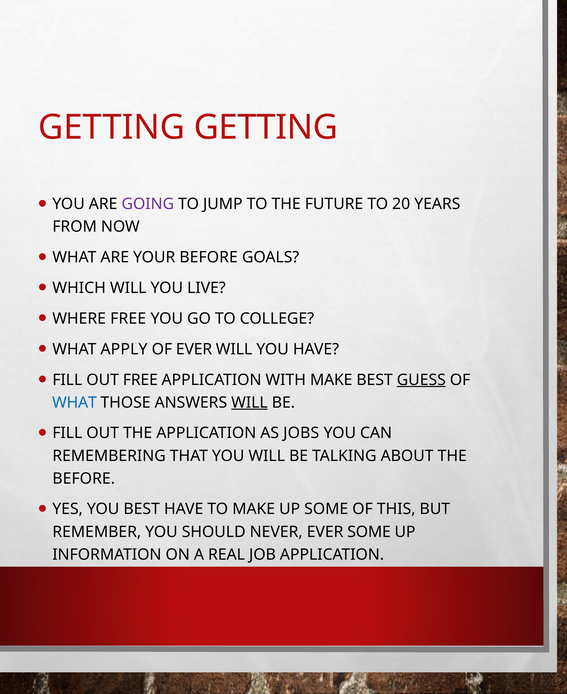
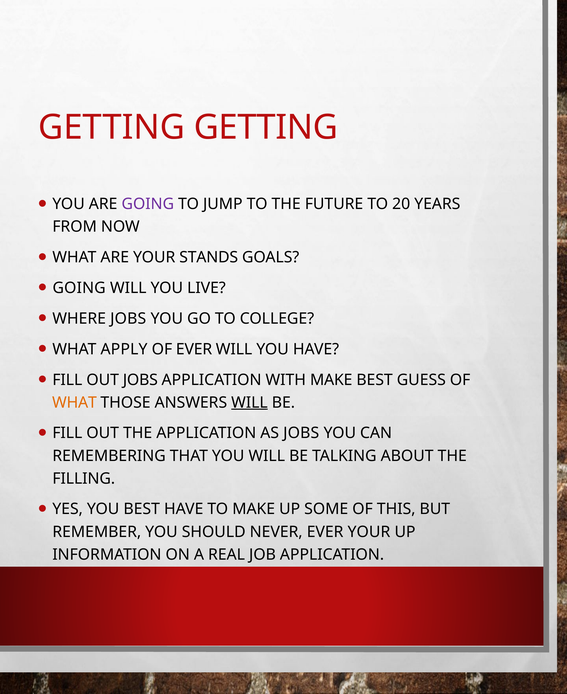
YOUR BEFORE: BEFORE -> STANDS
WHICH at (79, 288): WHICH -> GOING
WHERE FREE: FREE -> JOBS
OUT FREE: FREE -> JOBS
GUESS underline: present -> none
WHAT at (74, 402) colour: blue -> orange
BEFORE at (84, 478): BEFORE -> FILLING
EVER SOME: SOME -> YOUR
